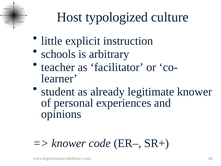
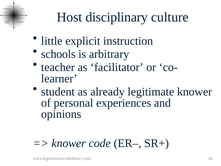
typologized: typologized -> disciplinary
